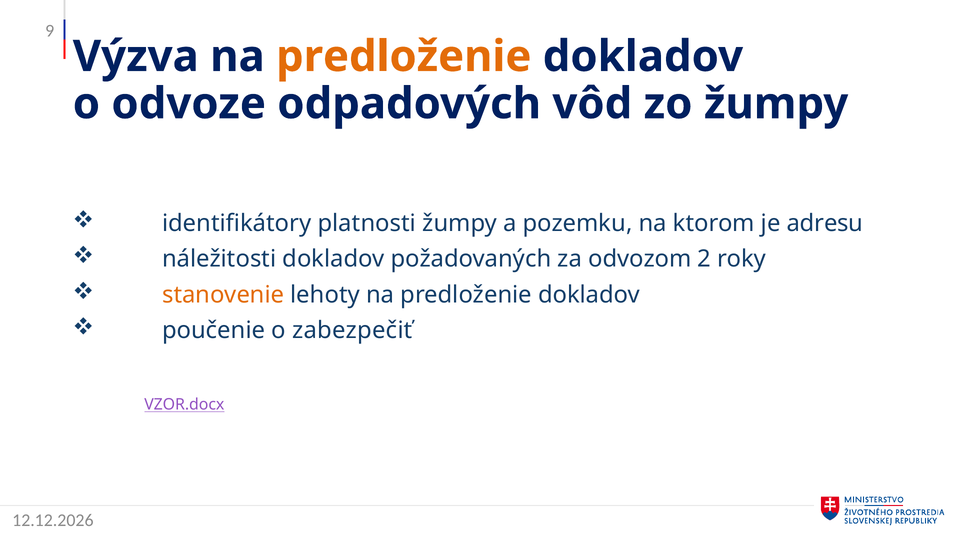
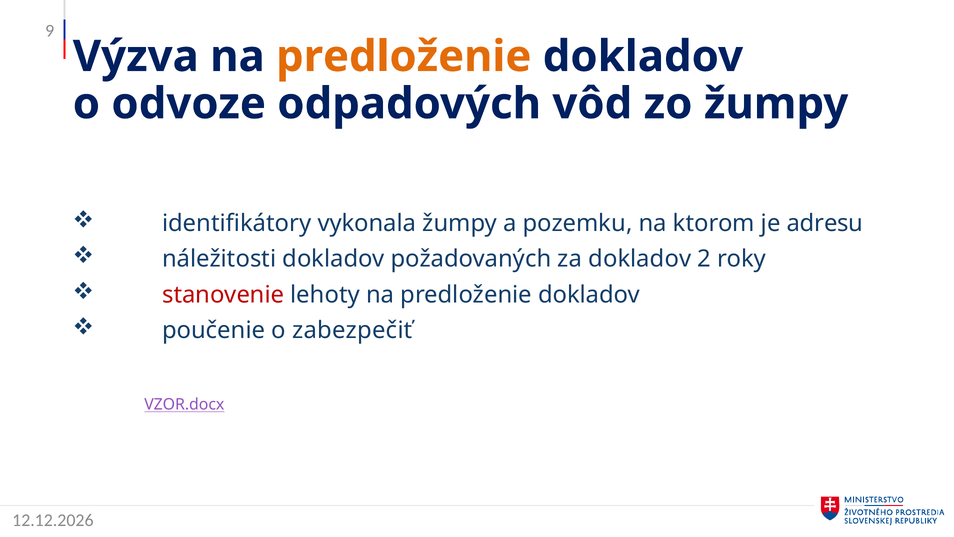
platnosti: platnosti -> vykonala
za odvozom: odvozom -> dokladov
stanovenie colour: orange -> red
